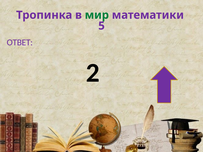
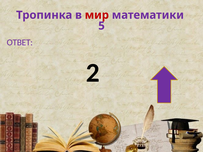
мир colour: green -> red
